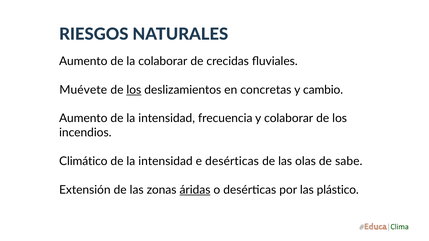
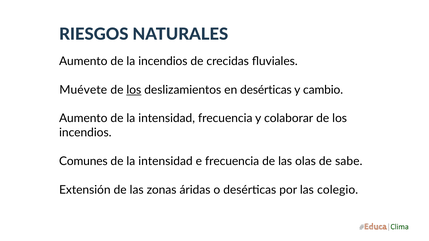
la colaborar: colaborar -> incendios
en concretas: concretas -> desérticas
Climático: Climático -> Comunes
e desérticas: desérticas -> frecuencia
áridas underline: present -> none
plástico: plástico -> colegio
